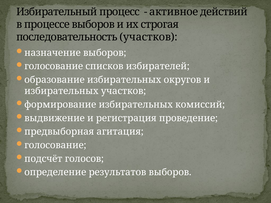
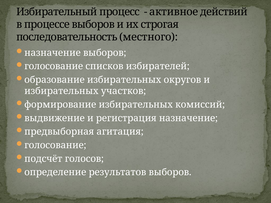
последовательность участков: участков -> местного
регистрация проведение: проведение -> назначение
